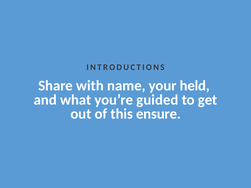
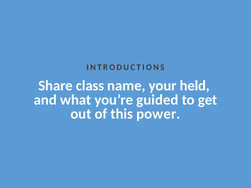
with: with -> class
ensure: ensure -> power
